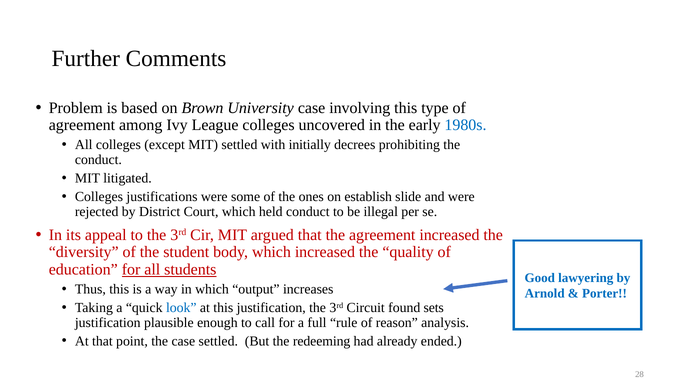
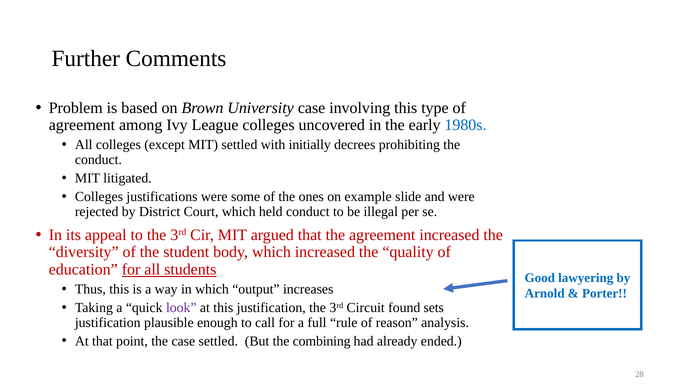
establish: establish -> example
look colour: blue -> purple
redeeming: redeeming -> combining
